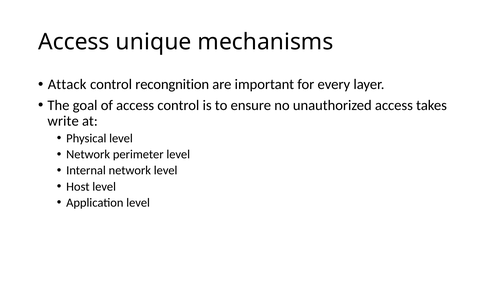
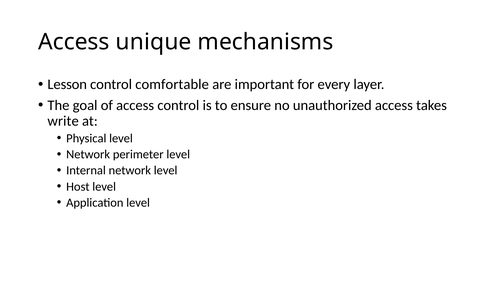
Attack: Attack -> Lesson
recongnition: recongnition -> comfortable
